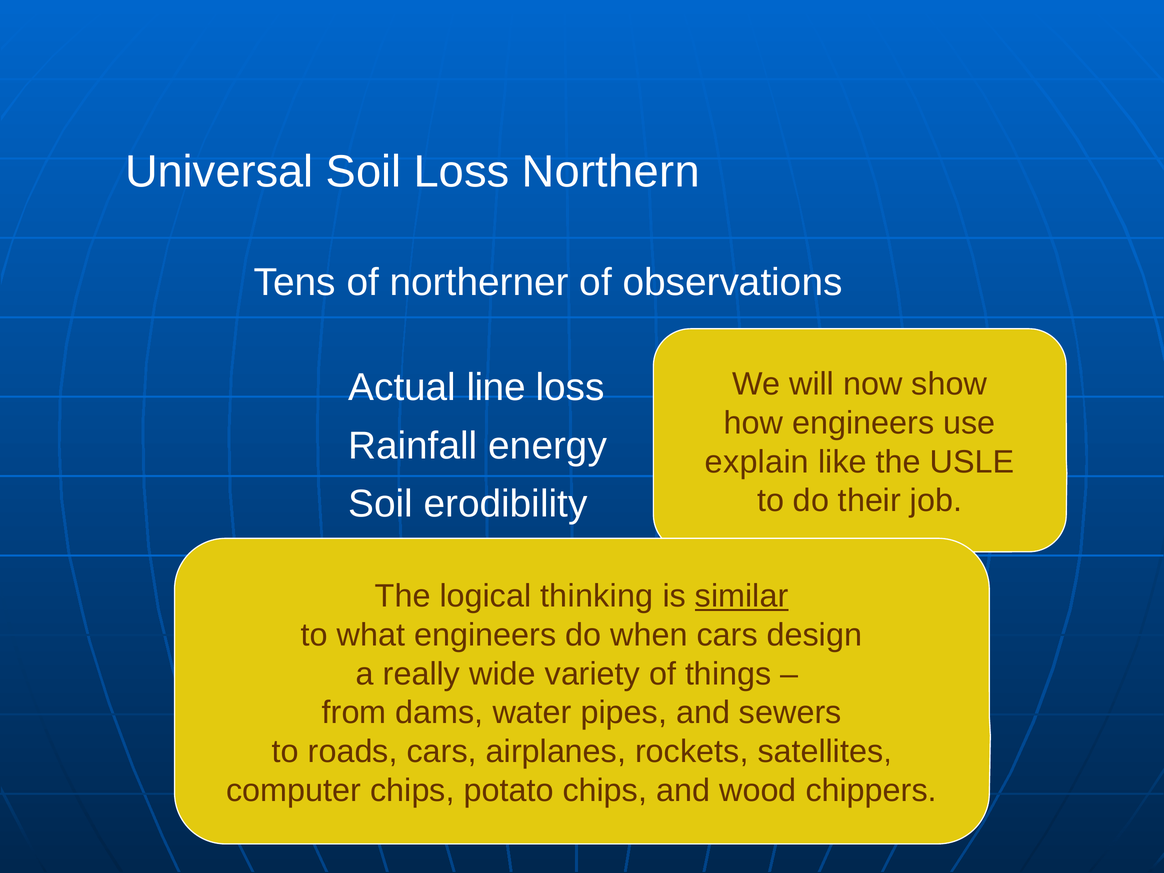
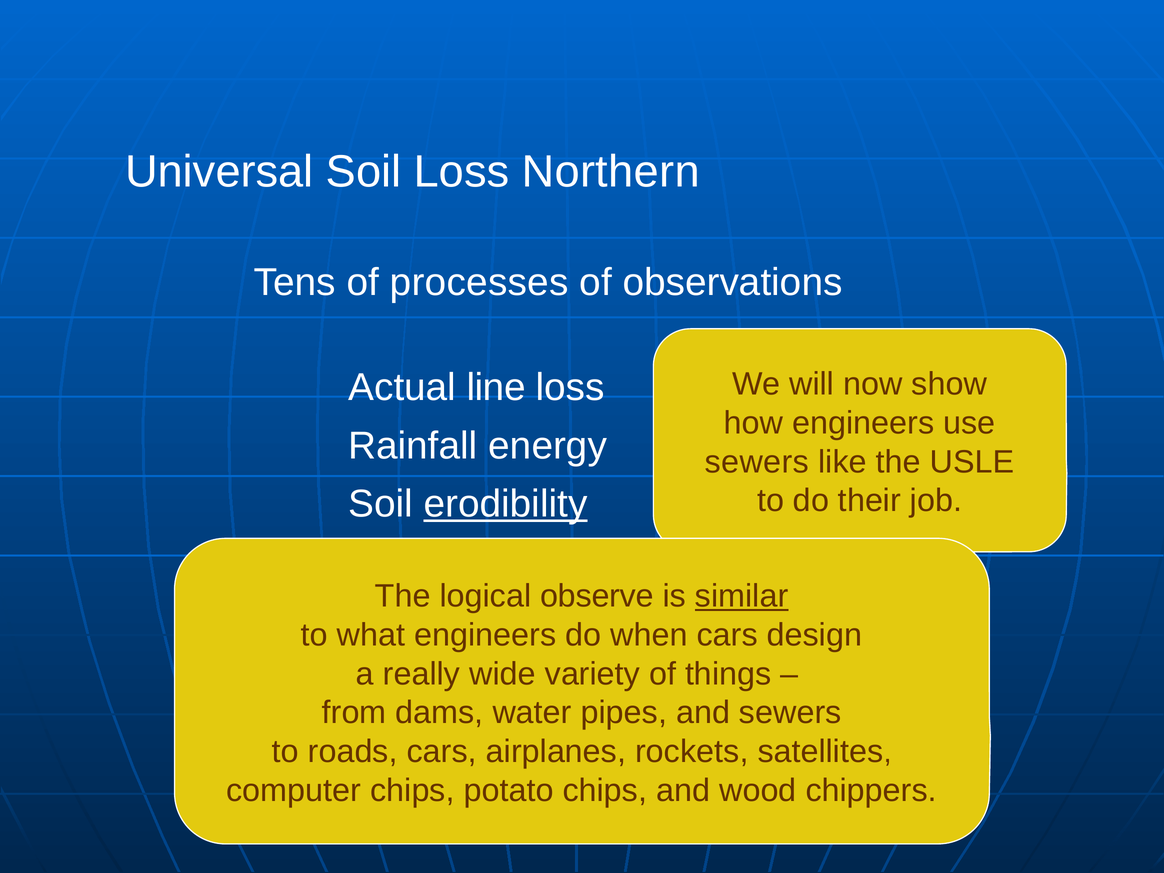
northerner: northerner -> processes
explain at (757, 462): explain -> sewers
erodibility underline: none -> present
thinking: thinking -> observe
